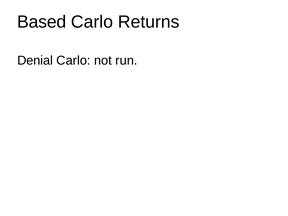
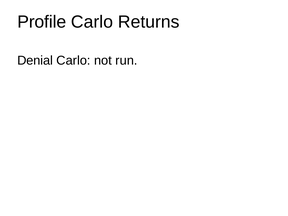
Based: Based -> Profile
